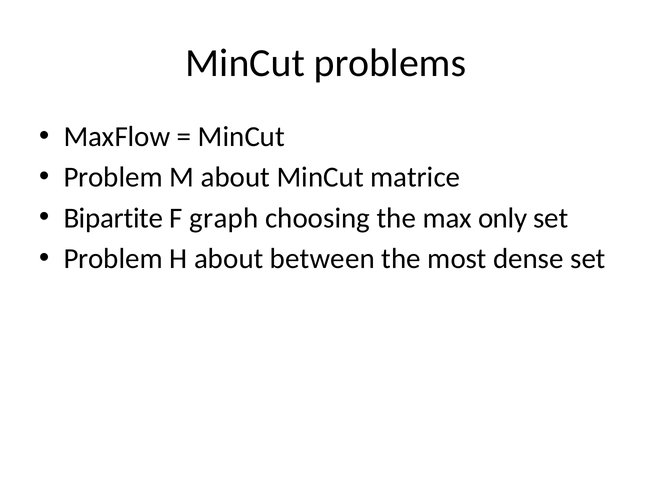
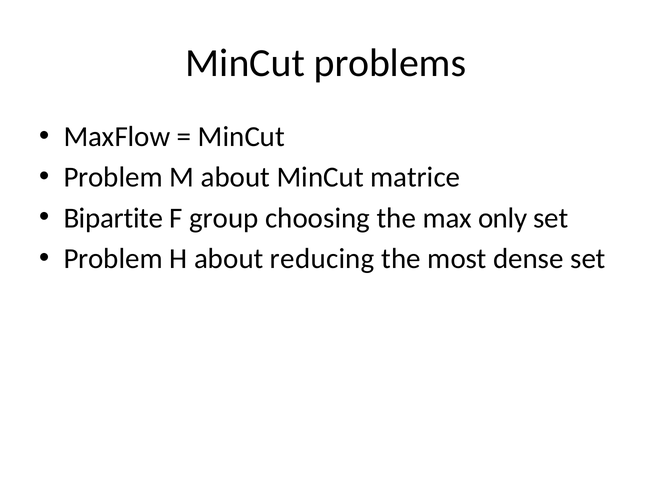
graph: graph -> group
between: between -> reducing
